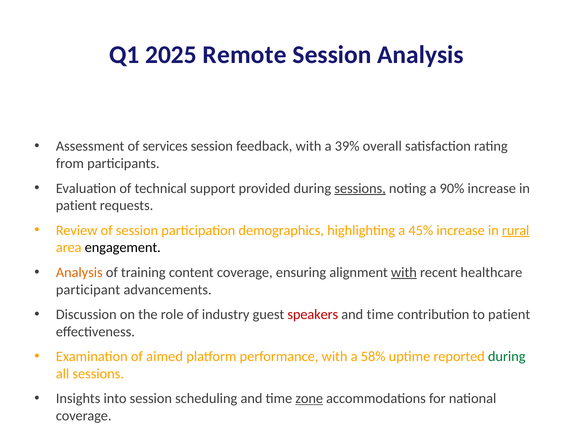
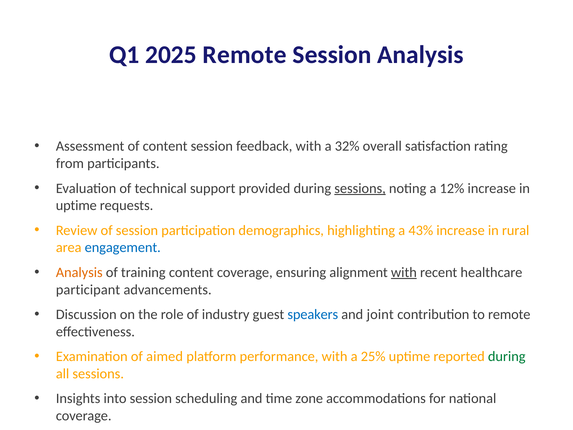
of services: services -> content
39%: 39% -> 32%
90%: 90% -> 12%
patient at (76, 205): patient -> uptime
45%: 45% -> 43%
rural underline: present -> none
engagement colour: black -> blue
speakers colour: red -> blue
time at (380, 314): time -> joint
to patient: patient -> remote
58%: 58% -> 25%
zone underline: present -> none
